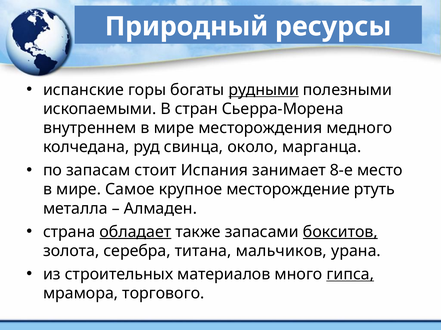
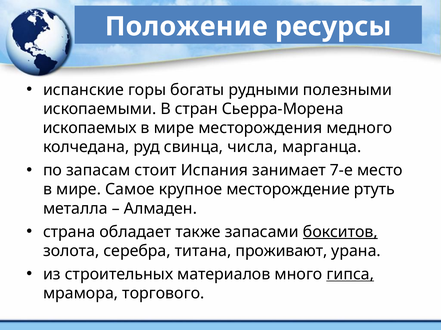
Природный: Природный -> Положение
рудными underline: present -> none
внутреннем: внутреннем -> ископаемых
около: около -> числа
8-е: 8-е -> 7-е
обладает underline: present -> none
мальчиков: мальчиков -> проживают
